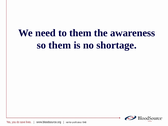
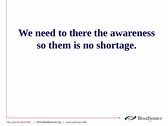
to them: them -> there
